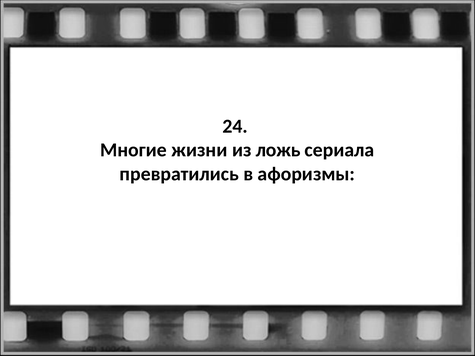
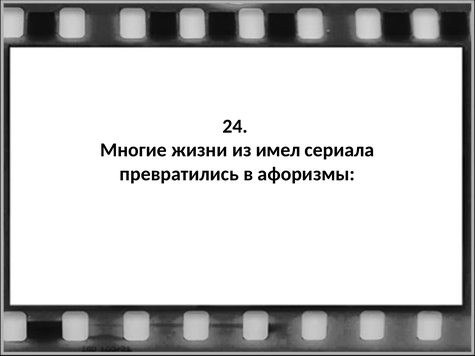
ложь: ложь -> имел
